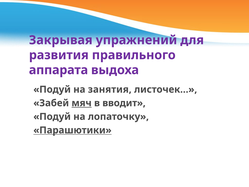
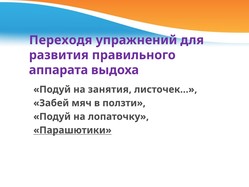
Закрывая: Закрывая -> Переходя
мяч underline: present -> none
вводит: вводит -> ползти
